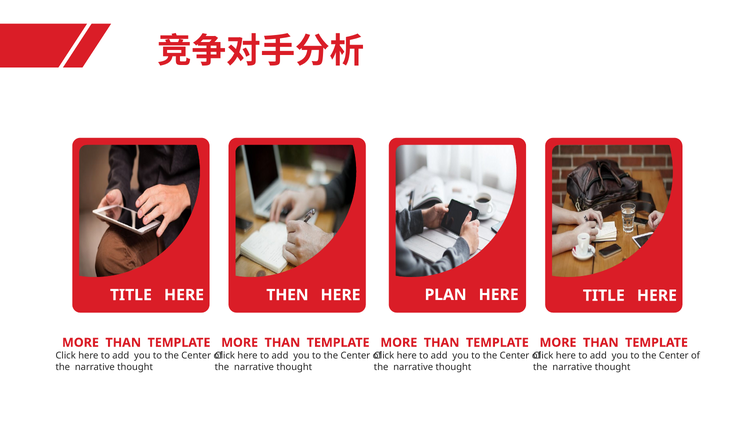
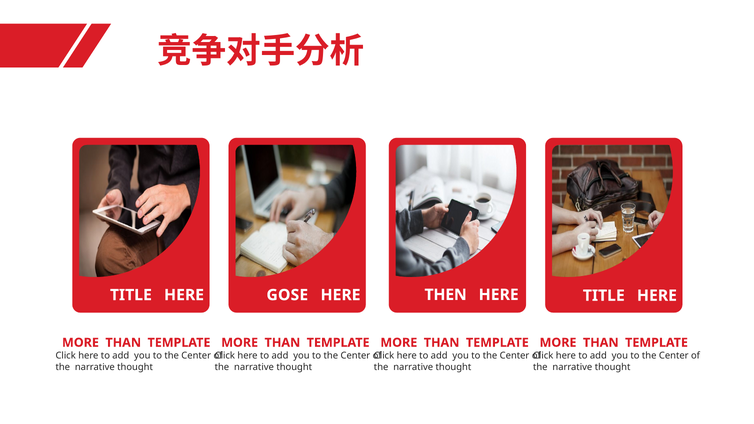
THEN: THEN -> GOSE
PLAN: PLAN -> THEN
